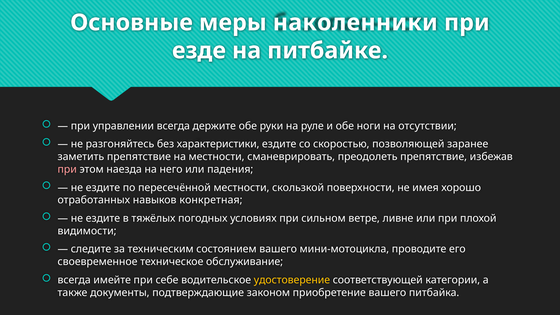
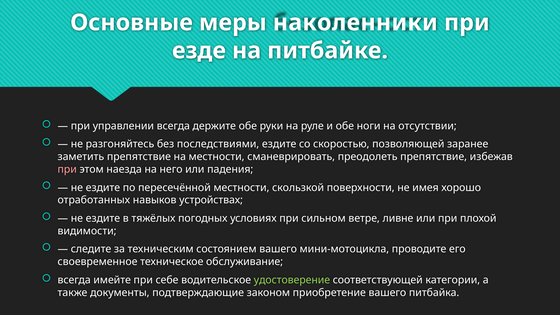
характеристики: характеристики -> последствиями
конкретная: конкретная -> устройствах
удостоверение colour: yellow -> light green
